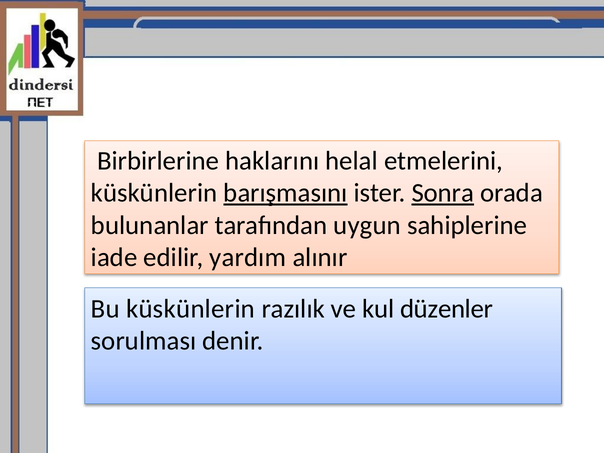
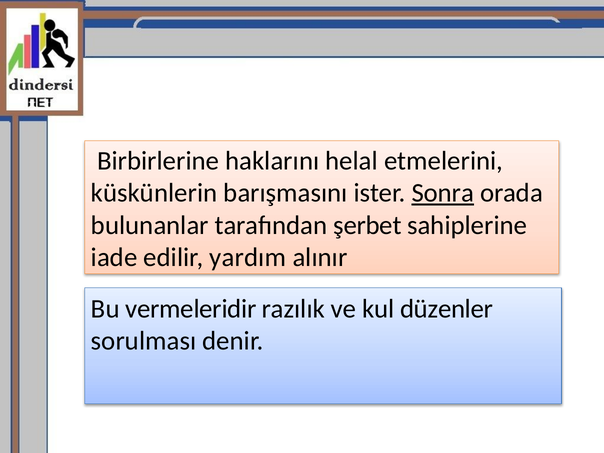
barışmasını underline: present -> none
uygun: uygun -> şerbet
Bu küskünlerin: küskünlerin -> vermeleridir
